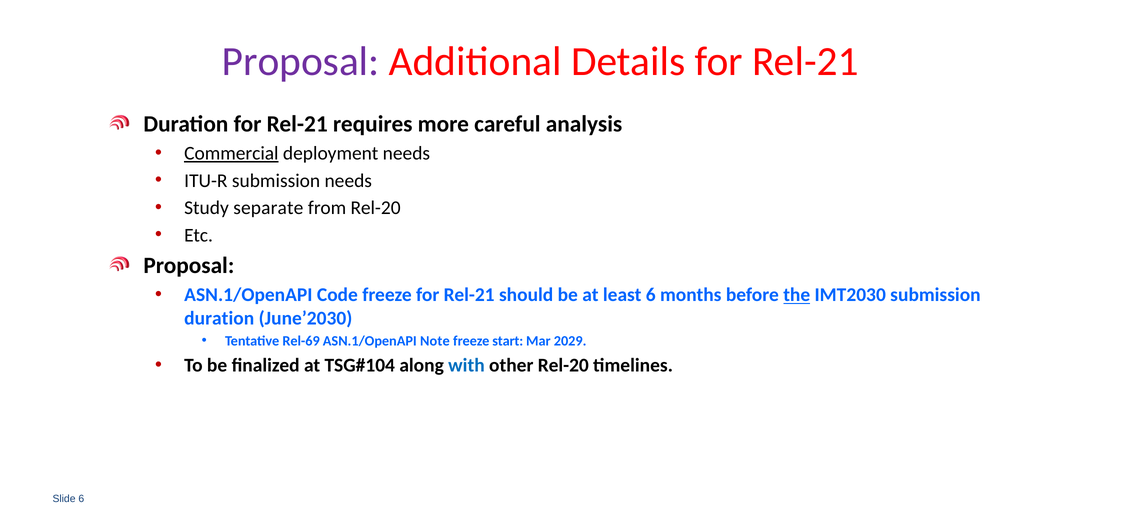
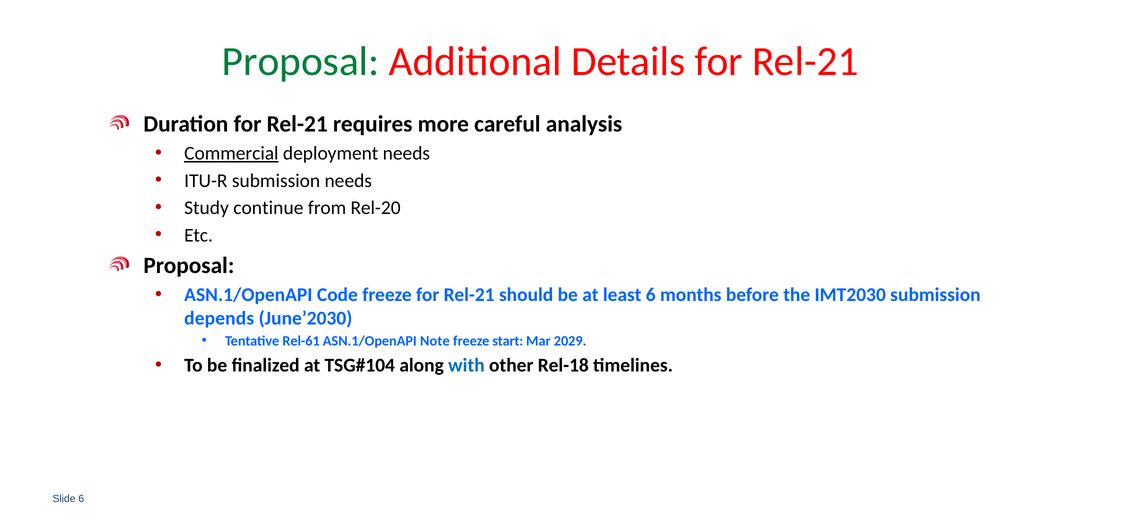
Proposal at (301, 62) colour: purple -> green
separate: separate -> continue
the underline: present -> none
duration at (219, 318): duration -> depends
Rel-69: Rel-69 -> Rel-61
other Rel-20: Rel-20 -> Rel-18
